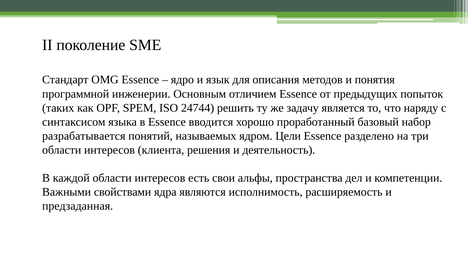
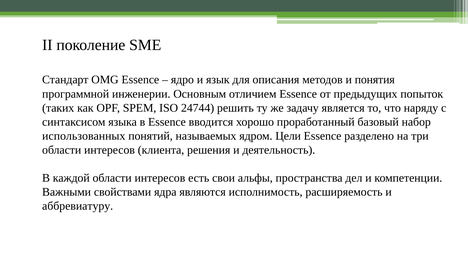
разрабатывается: разрабатывается -> использованных
предзаданная: предзаданная -> аббревиатуру
